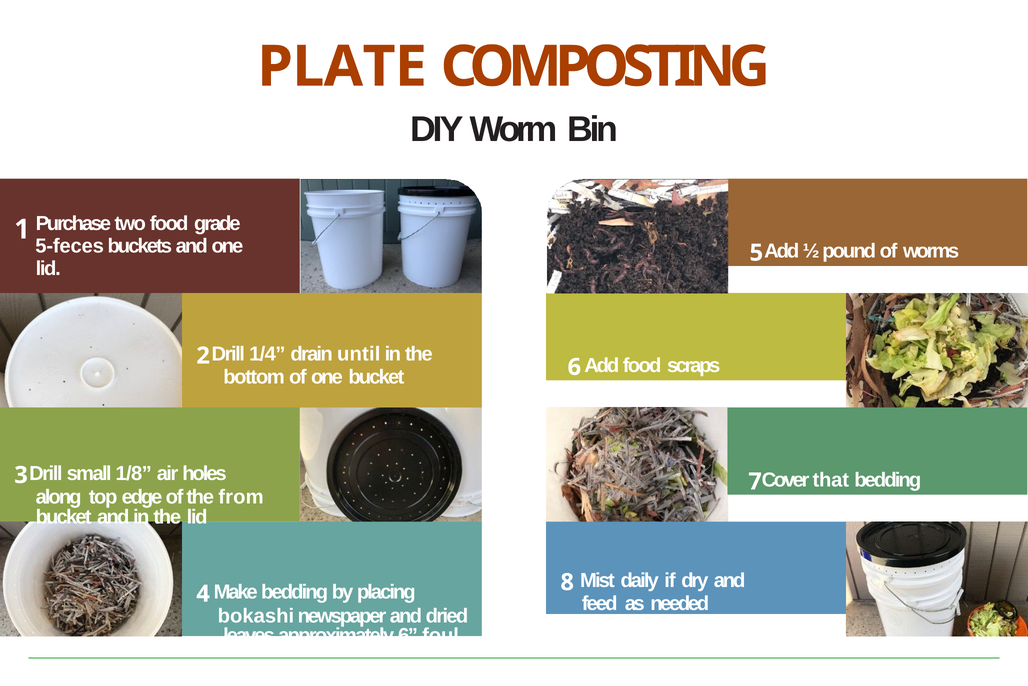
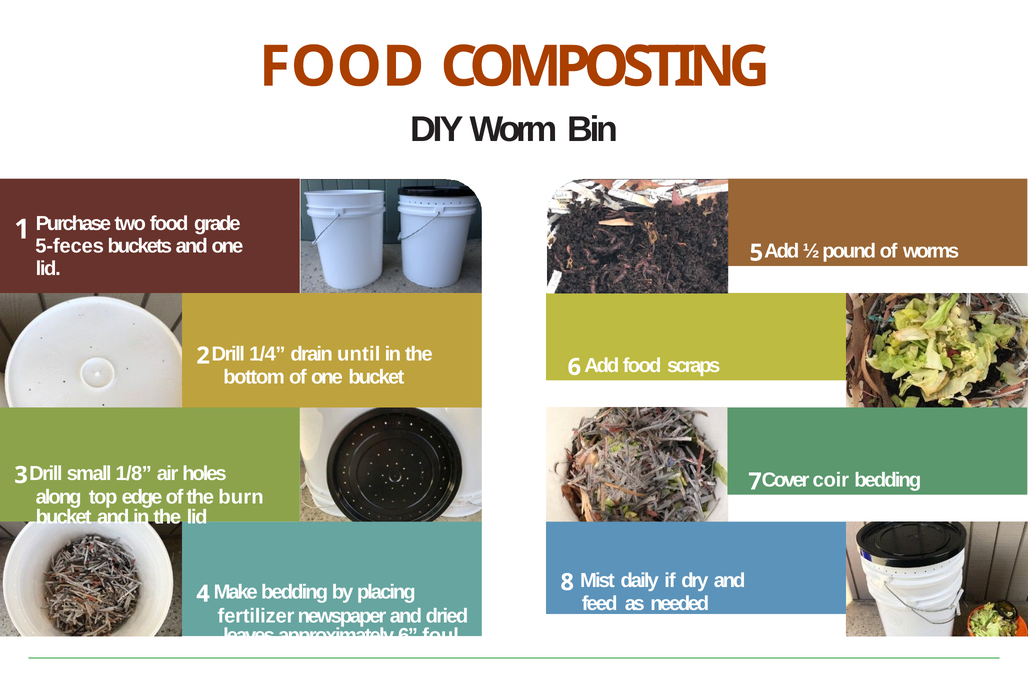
PLATE at (342, 67): PLATE -> FOOD
that: that -> coir
from: from -> burn
bokashi: bokashi -> fertilizer
